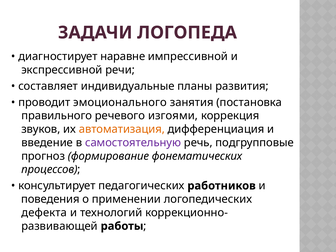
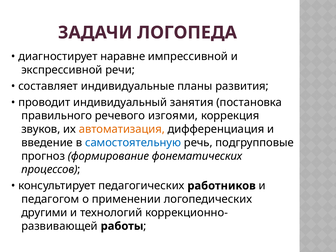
эмоционального: эмоционального -> индивидуальный
самостоятельную colour: purple -> blue
поведения: поведения -> педагогом
дефекта: дефекта -> другими
